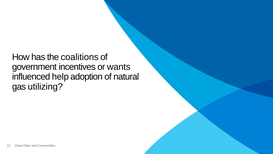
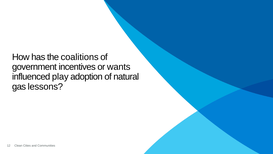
help: help -> play
utilizing: utilizing -> lessons
